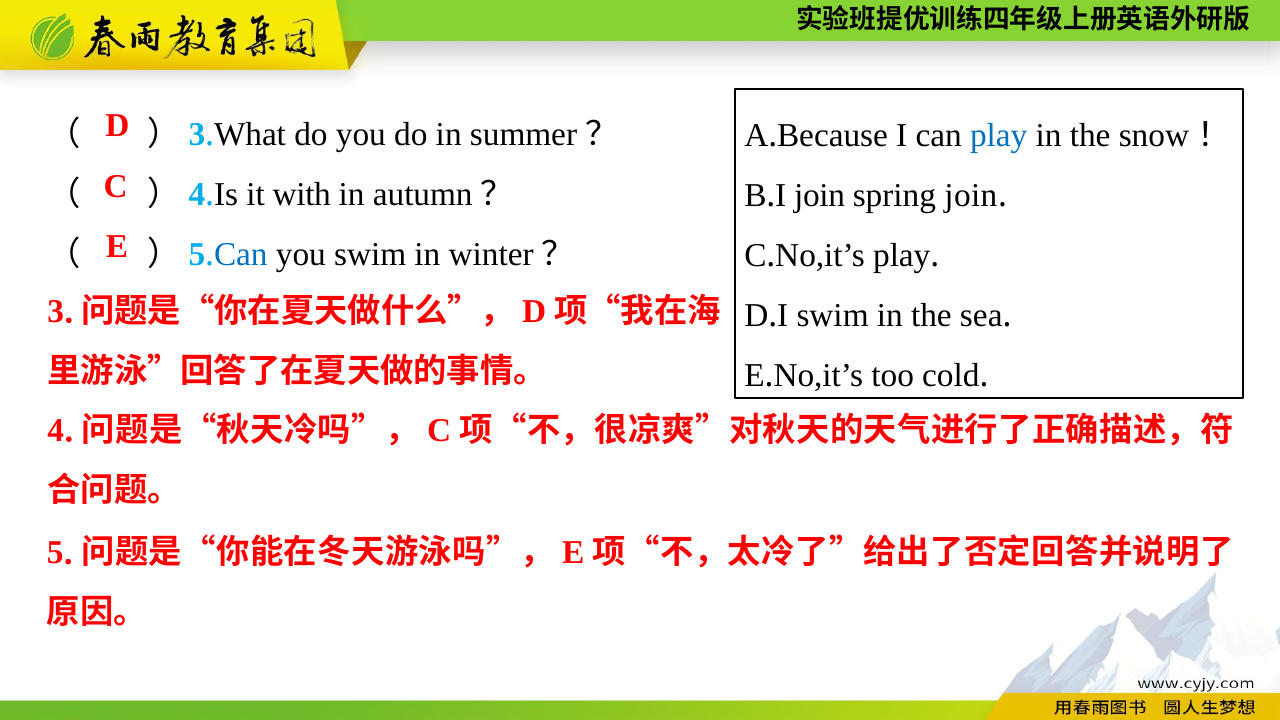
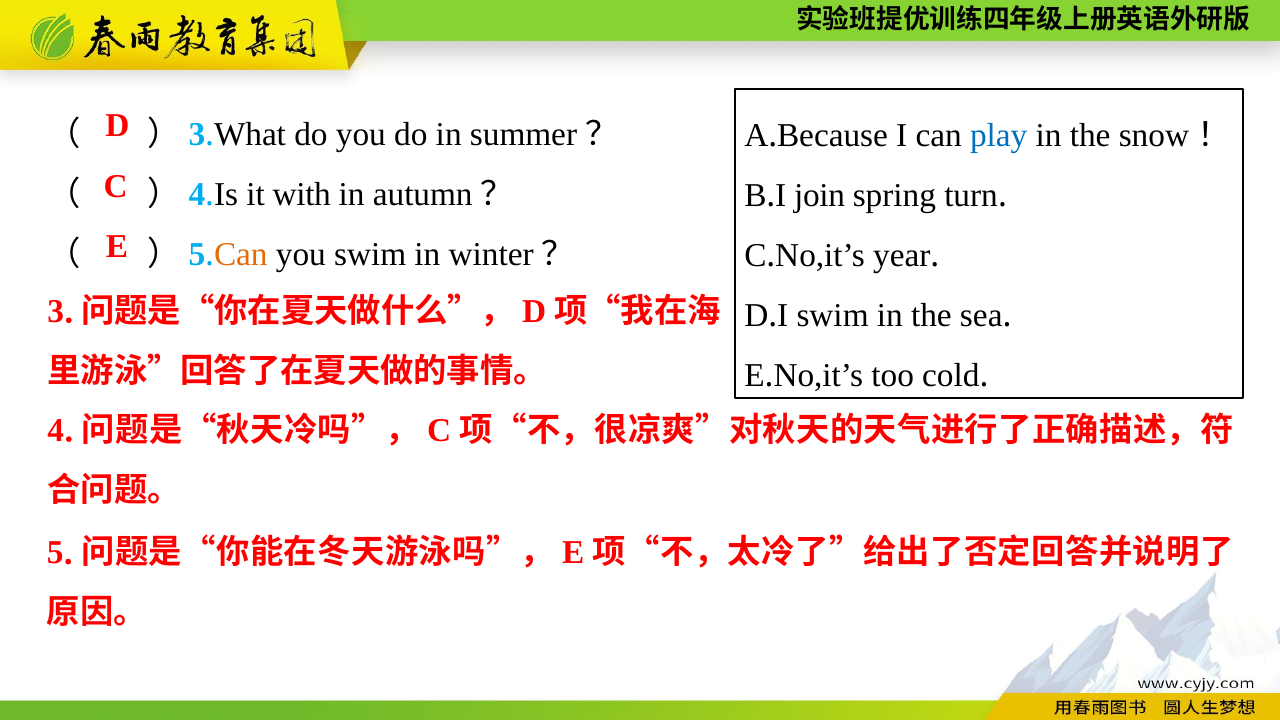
spring join: join -> turn
play at (902, 256): play -> year
Can at (241, 255) colour: blue -> orange
